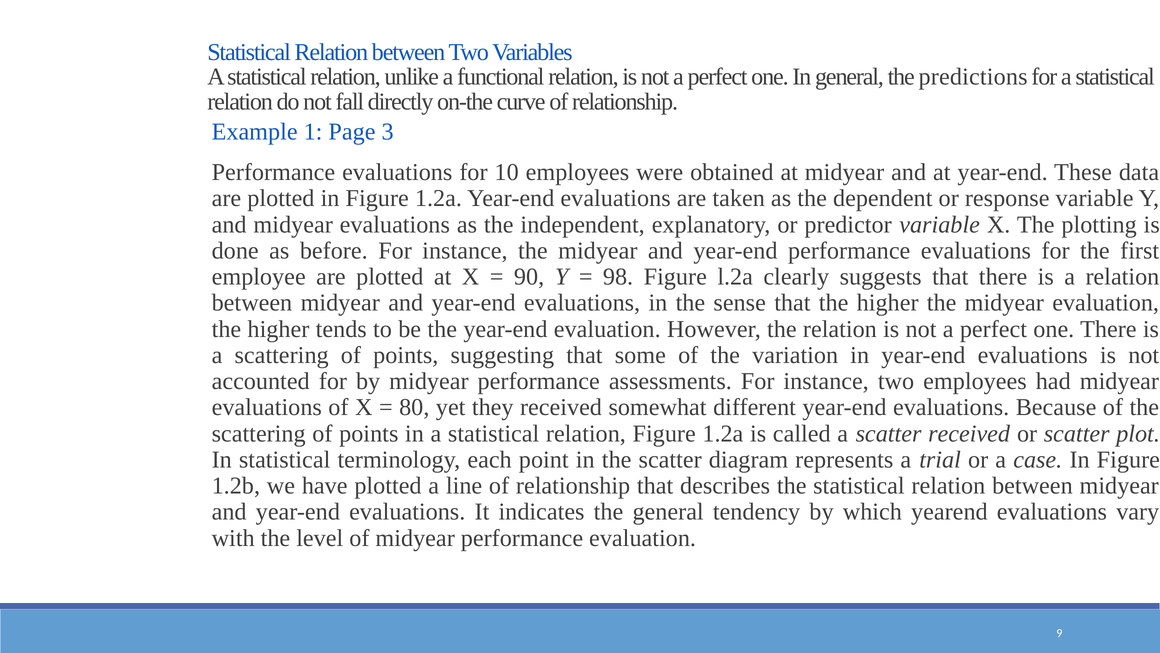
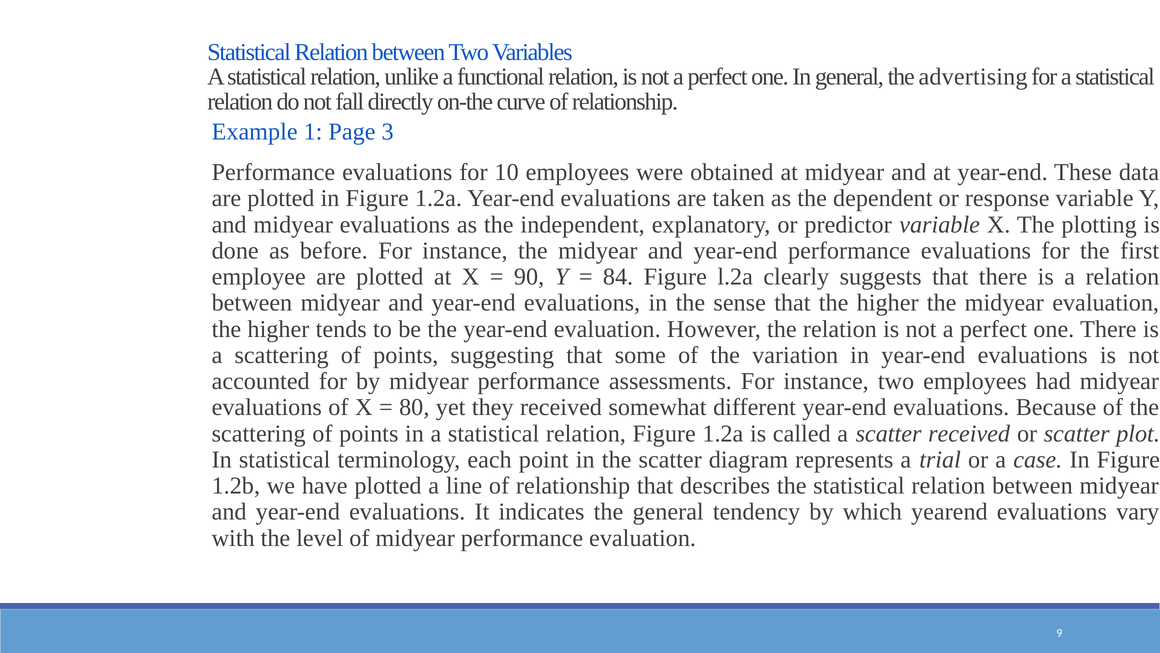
predictions: predictions -> advertising
98: 98 -> 84
